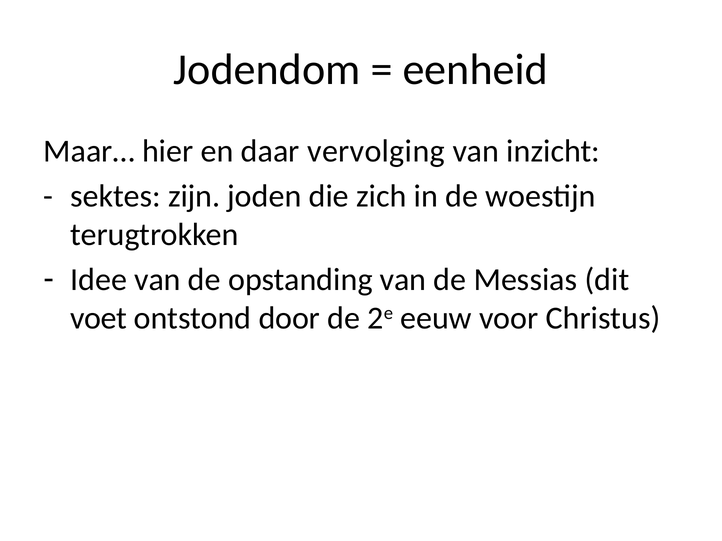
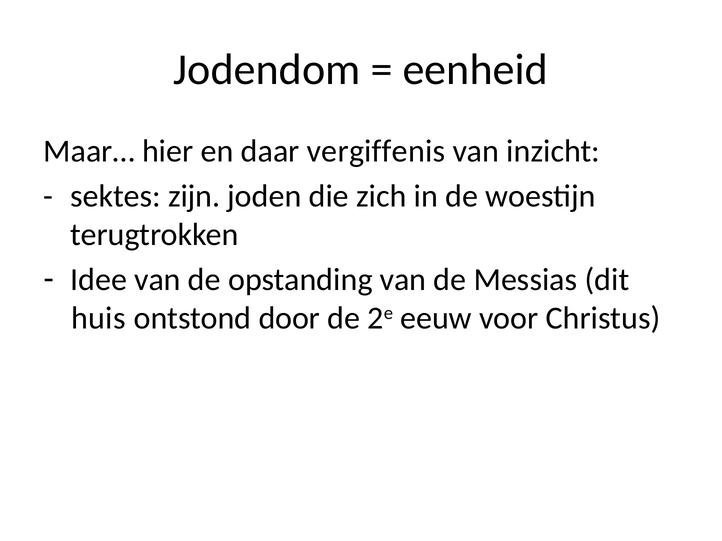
vervolging: vervolging -> vergiffenis
voet: voet -> huis
